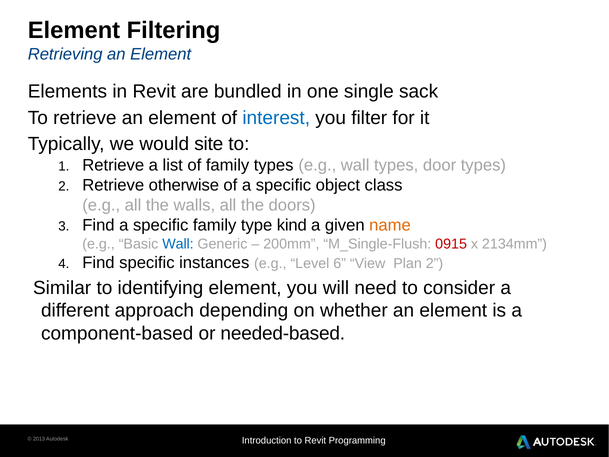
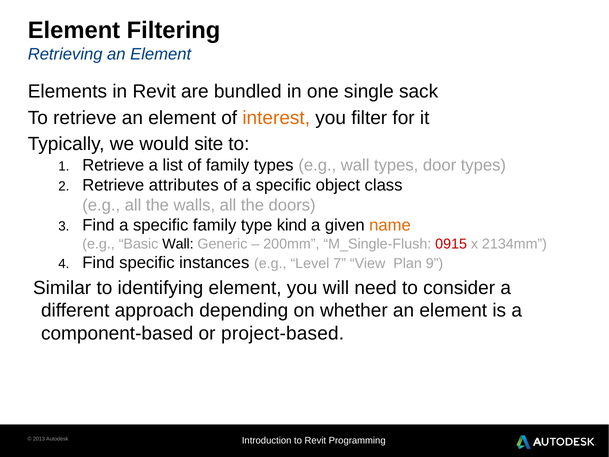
interest colour: blue -> orange
otherwise: otherwise -> attributes
Wall at (178, 244) colour: blue -> black
6: 6 -> 7
Plan 2: 2 -> 9
needed-based: needed-based -> project-based
